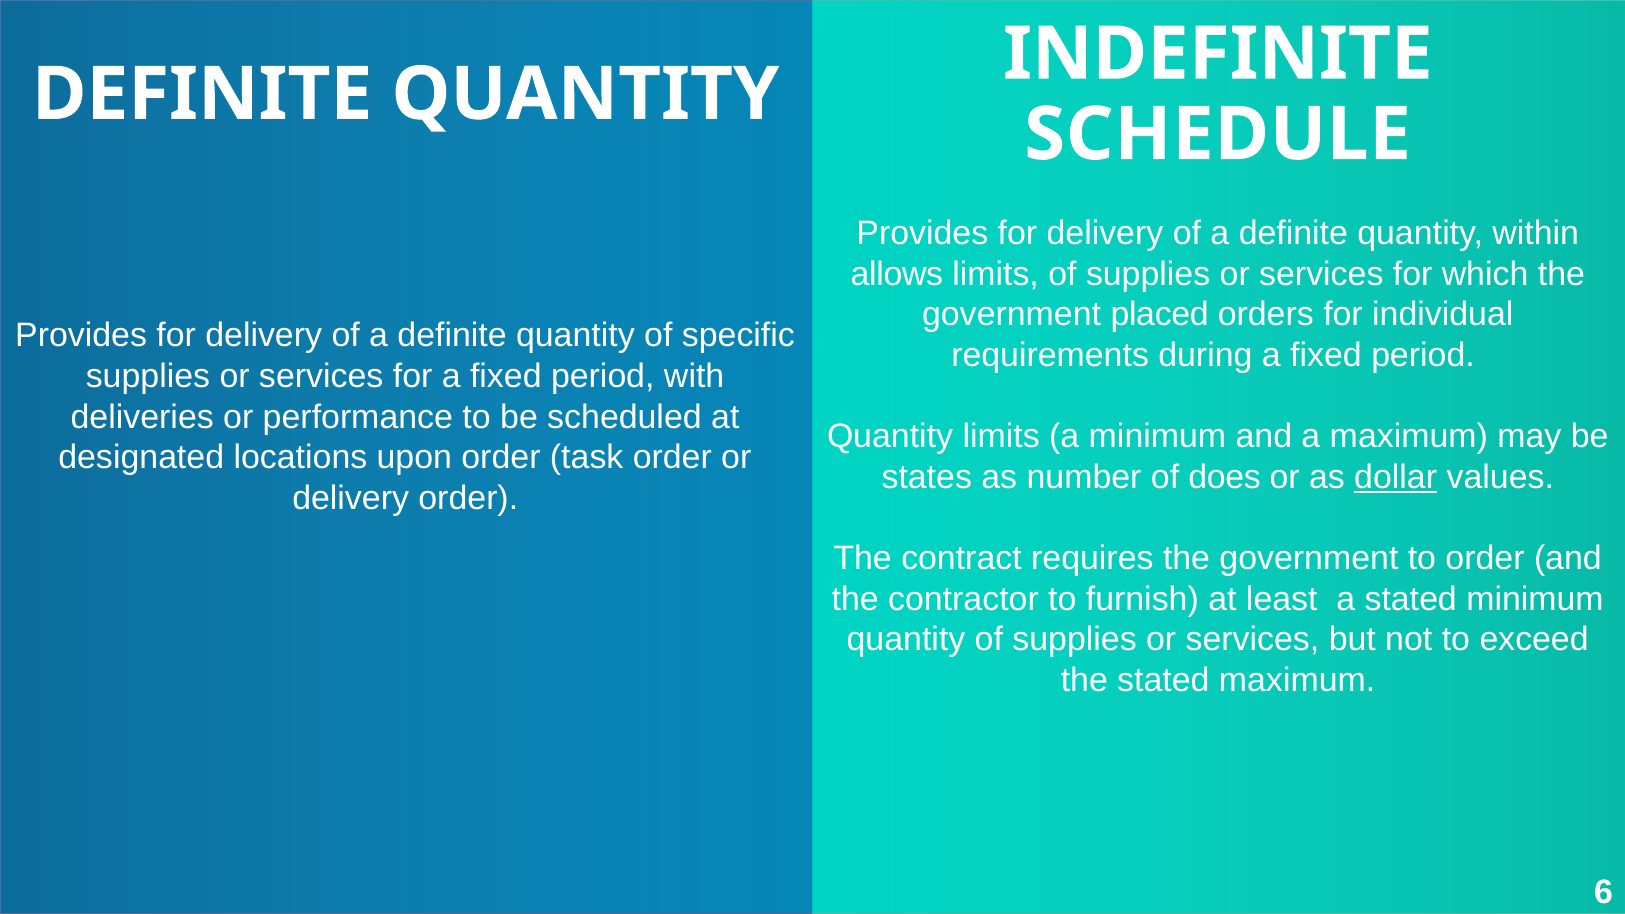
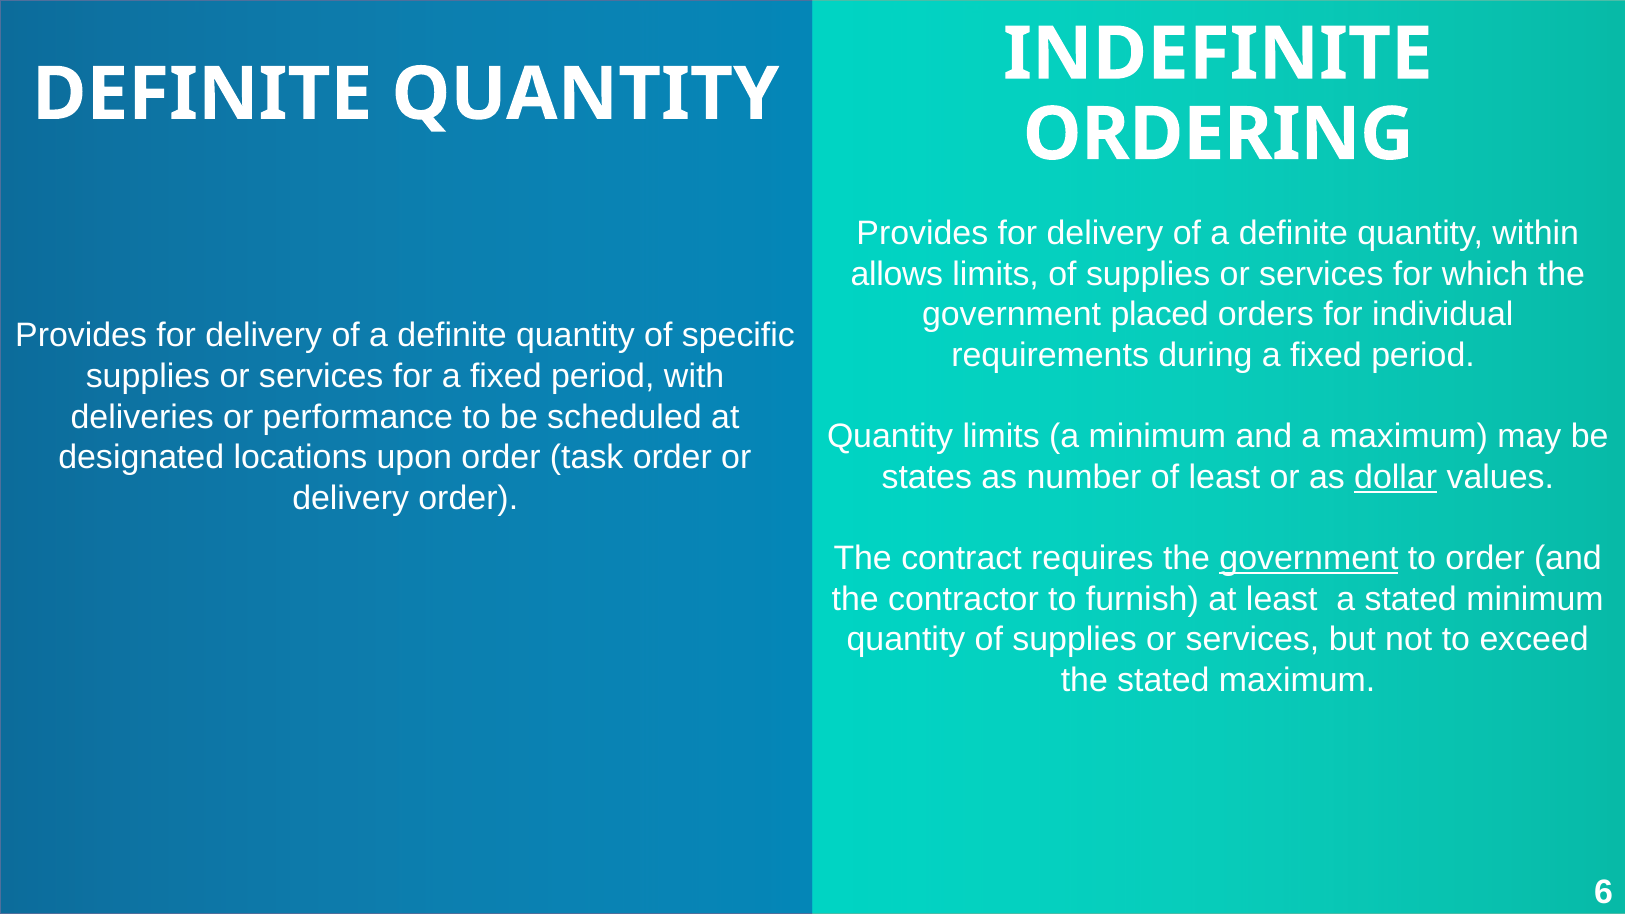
SCHEDULE: SCHEDULE -> ORDERING
of does: does -> least
government at (1309, 559) underline: none -> present
